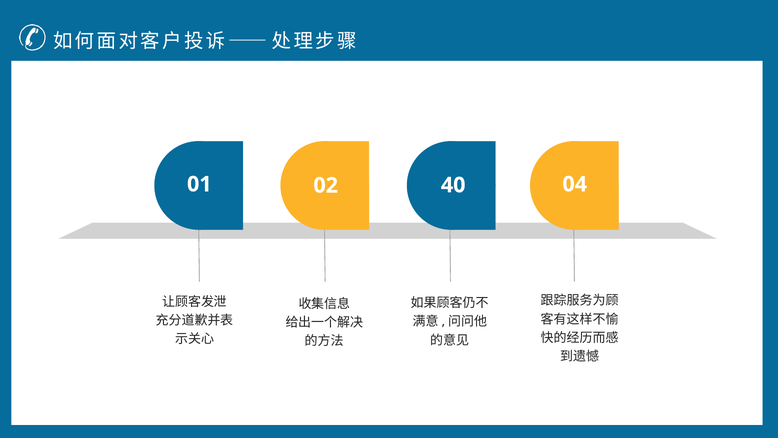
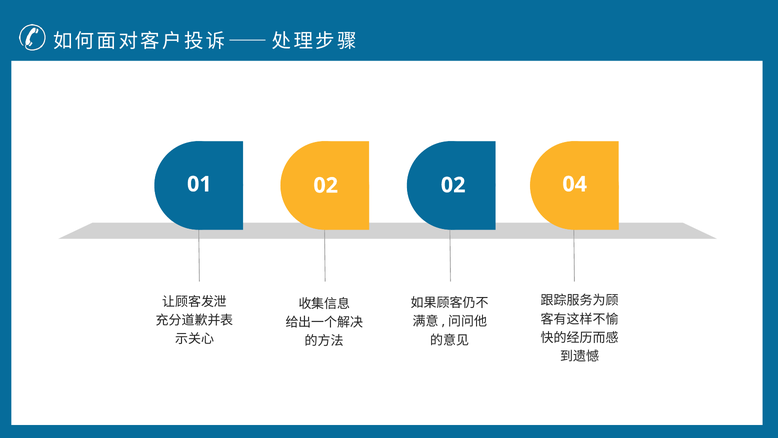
01 40: 40 -> 02
